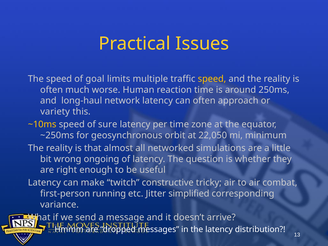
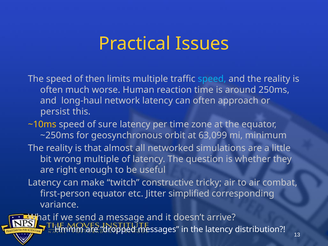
goal: goal -> then
speed at (212, 79) colour: yellow -> light blue
variety: variety -> persist
22,050: 22,050 -> 63,099
wrong ongoing: ongoing -> multiple
first-person running: running -> equator
